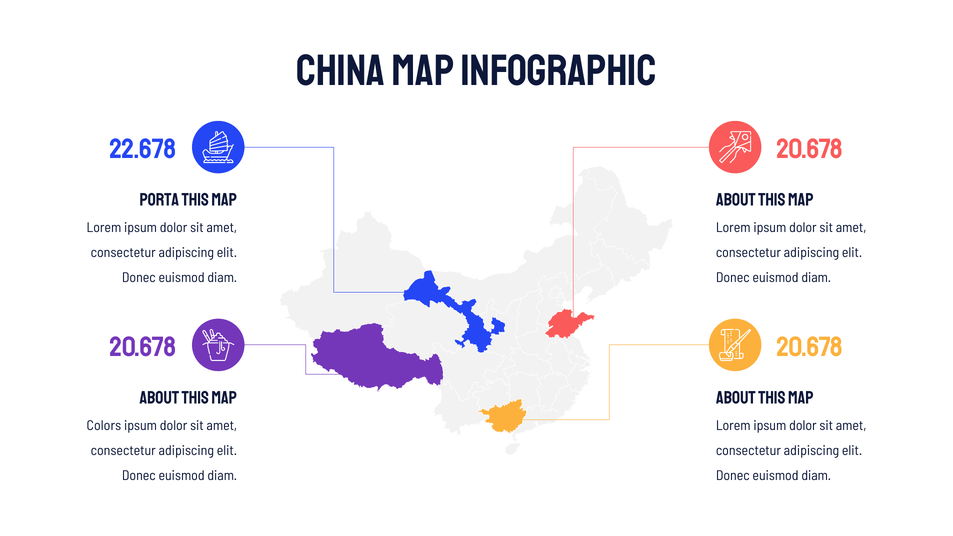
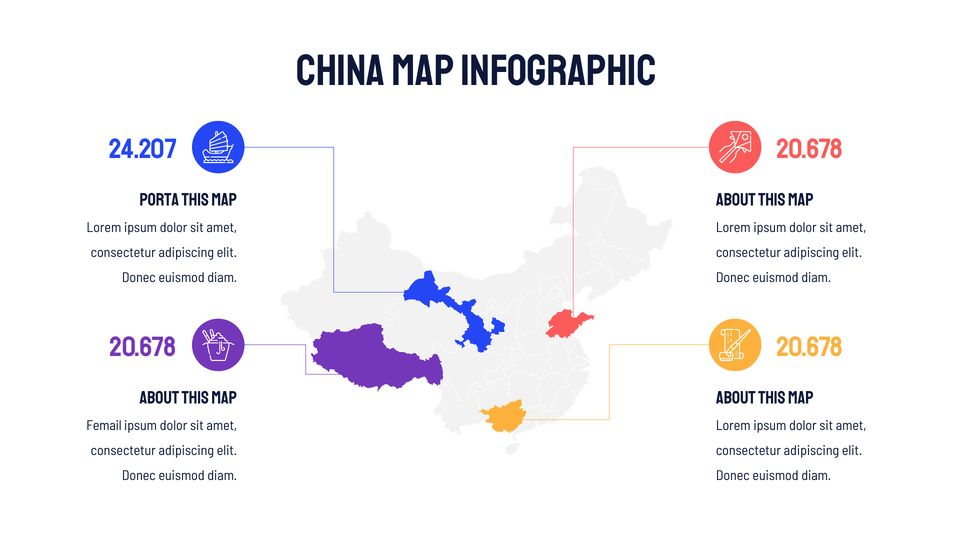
22.678: 22.678 -> 24.207
Colors: Colors -> Femail
